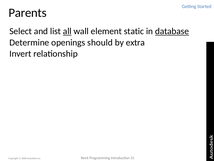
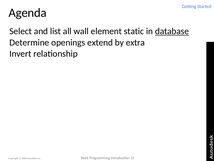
Parents: Parents -> Agenda
all underline: present -> none
should: should -> extend
